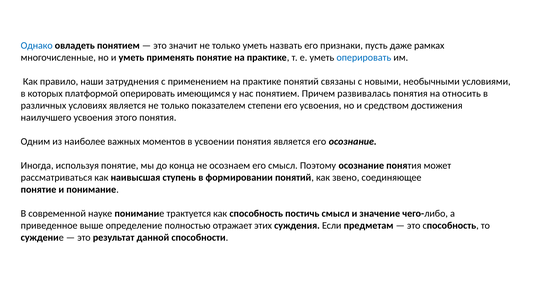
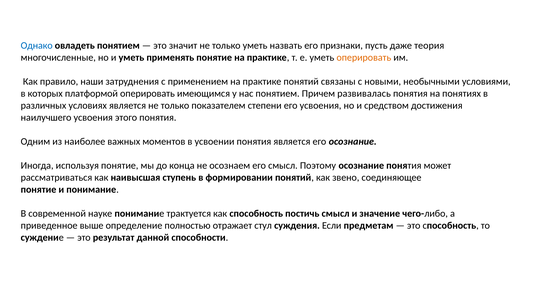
рамках: рамках -> теория
оперировать at (364, 57) colour: blue -> orange
относить: относить -> понятиях
этих: этих -> стул
